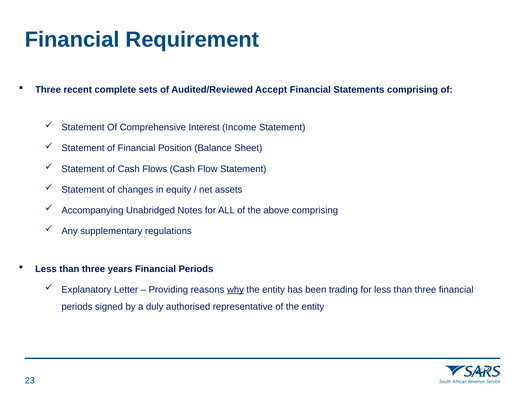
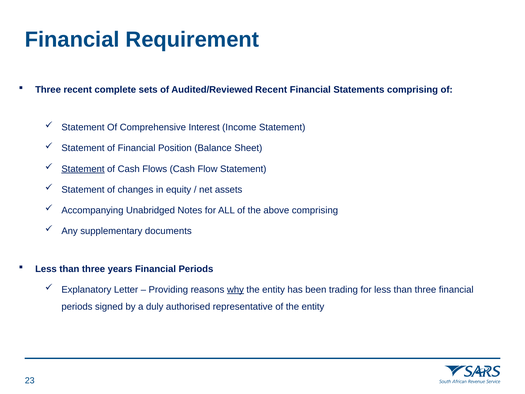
Audited/Reviewed Accept: Accept -> Recent
Statement at (83, 169) underline: none -> present
regulations: regulations -> documents
